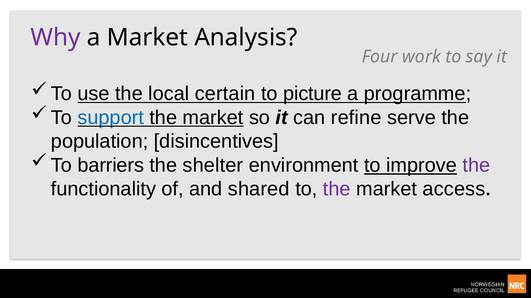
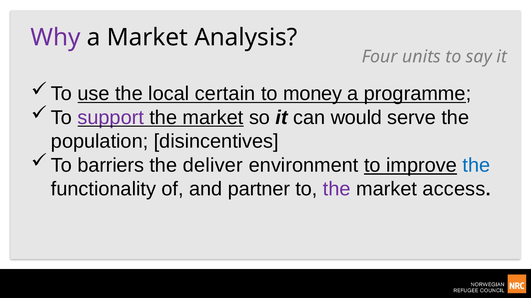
work: work -> units
picture: picture -> money
support colour: blue -> purple
refine: refine -> would
shelter: shelter -> deliver
the at (476, 166) colour: purple -> blue
shared: shared -> partner
